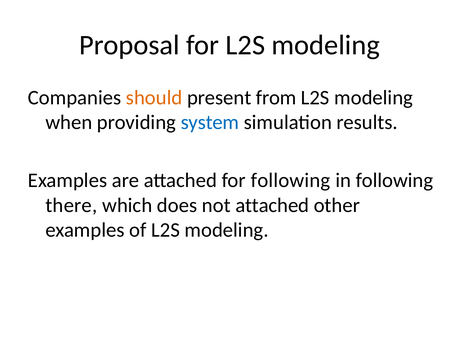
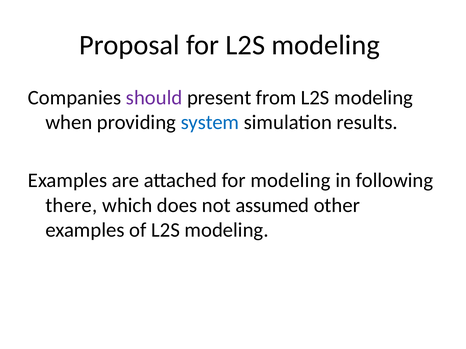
should colour: orange -> purple
for following: following -> modeling
not attached: attached -> assumed
